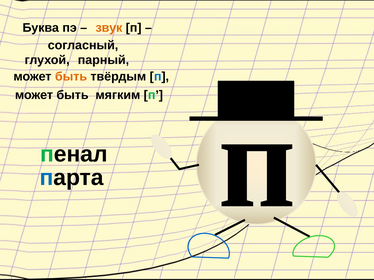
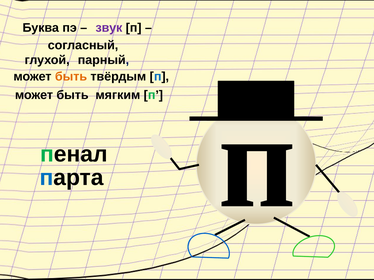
звук colour: orange -> purple
